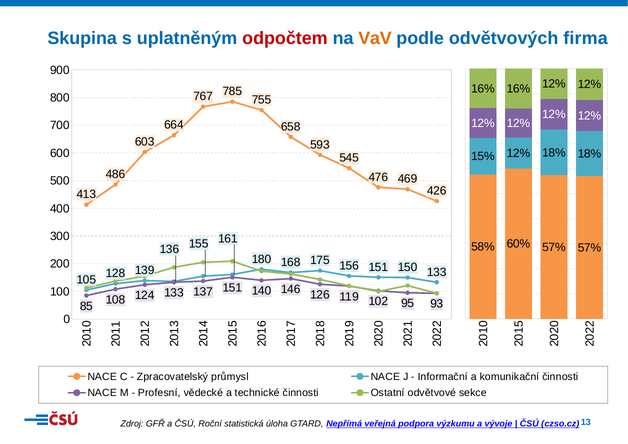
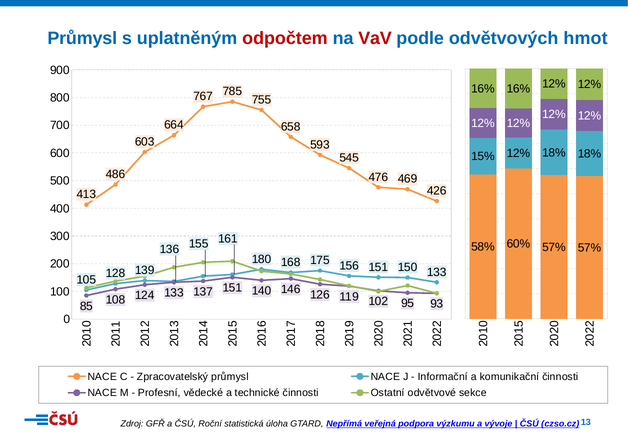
Skupina at (82, 38): Skupina -> Průmysl
VaV colour: orange -> red
firma: firma -> hmot
